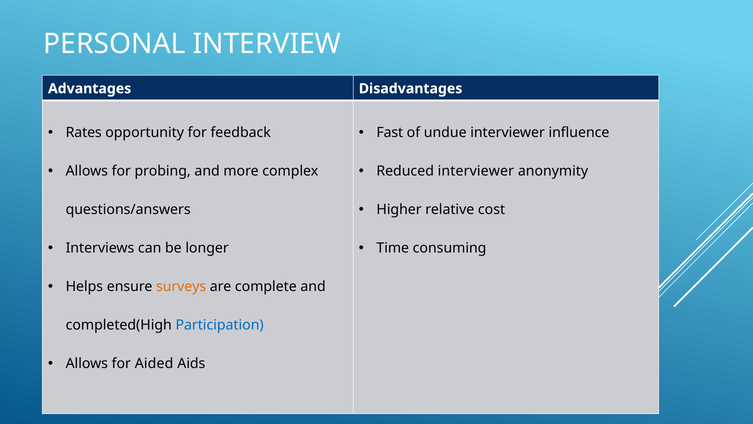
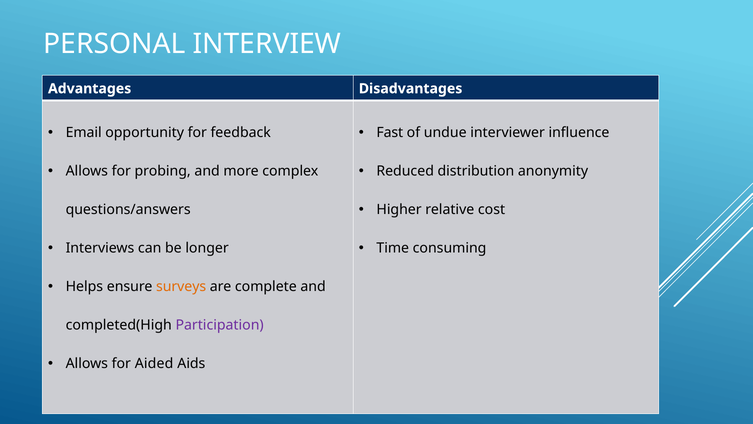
Rates: Rates -> Email
Reduced interviewer: interviewer -> distribution
Participation colour: blue -> purple
